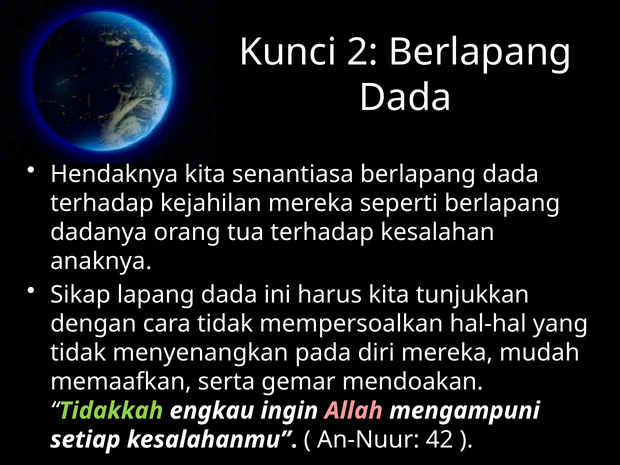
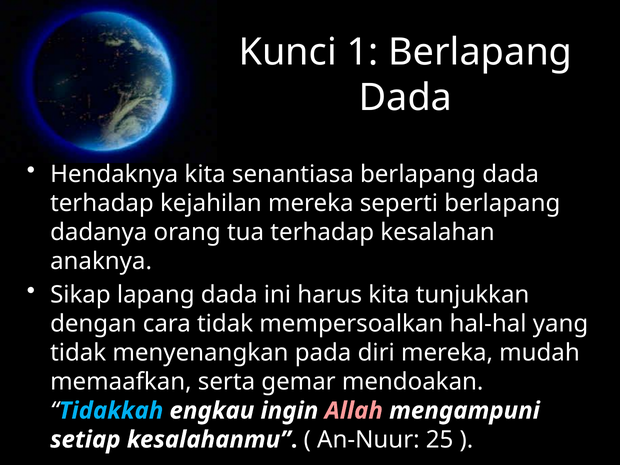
2: 2 -> 1
Tidakkah colour: light green -> light blue
42: 42 -> 25
